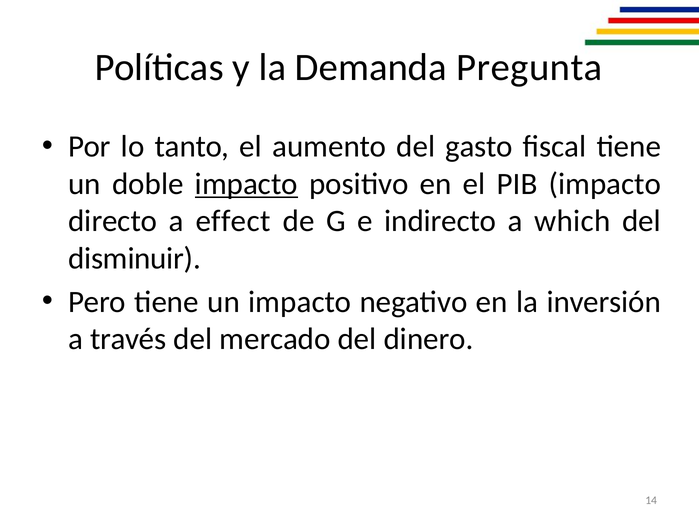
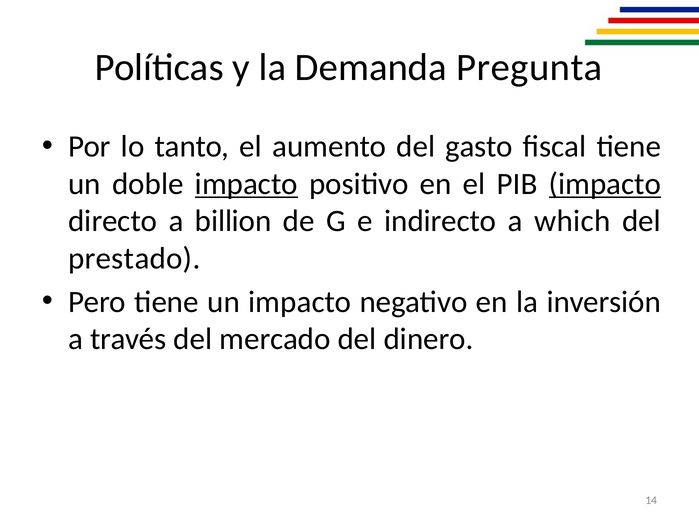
impacto at (605, 184) underline: none -> present
effect: effect -> billion
disminuir: disminuir -> prestado
